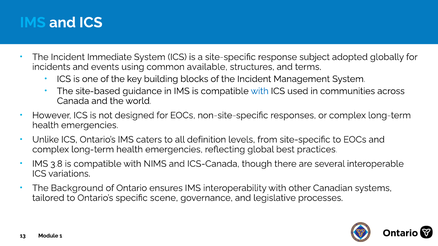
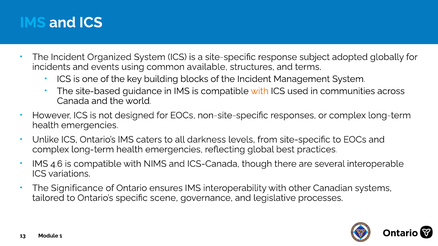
Immediate: Immediate -> Organized
with at (260, 91) colour: blue -> orange
definition: definition -> darkness
3.8: 3.8 -> 4.6
Background: Background -> Significance
